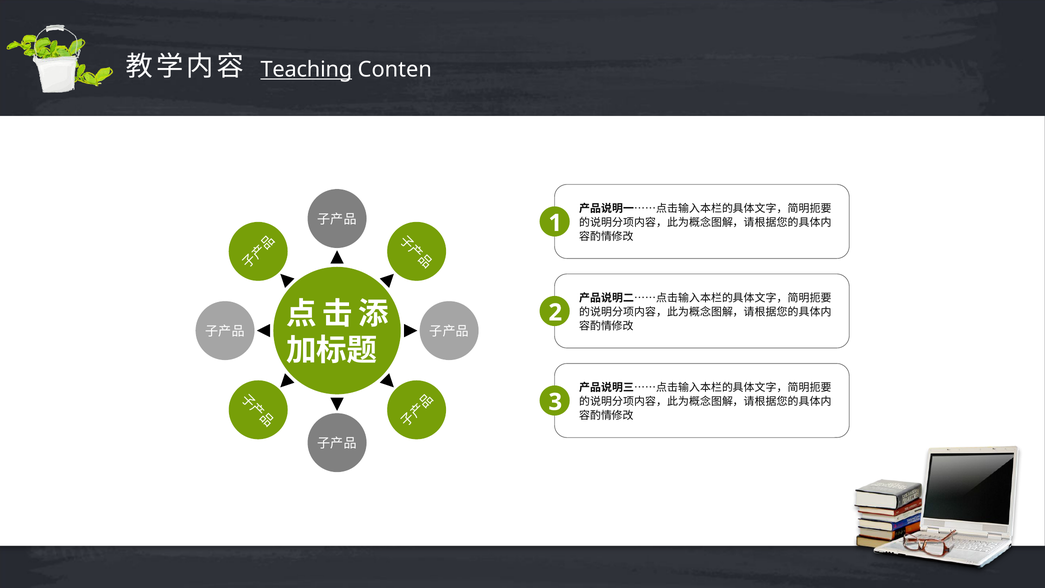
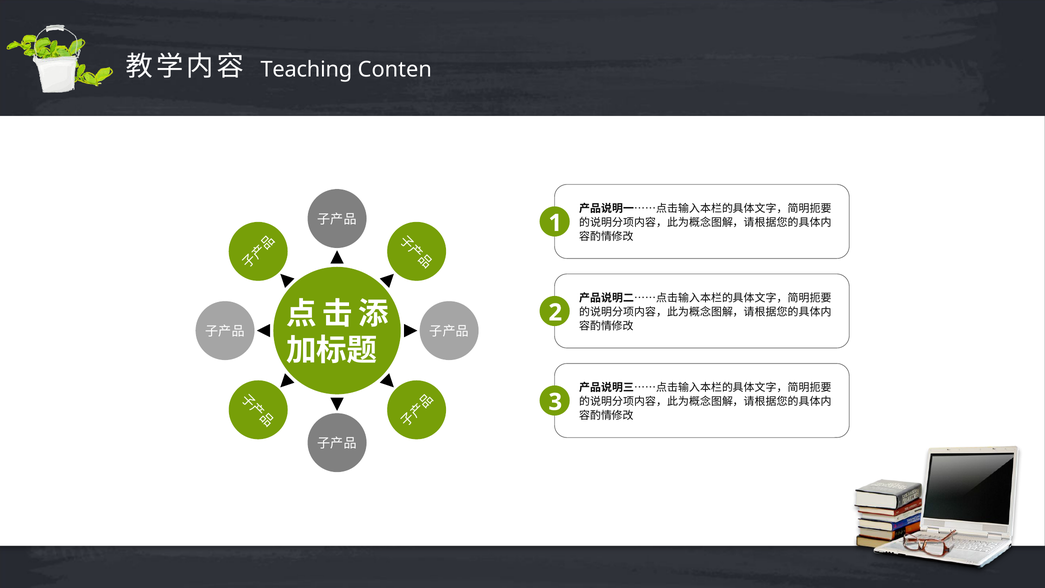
Teaching underline: present -> none
